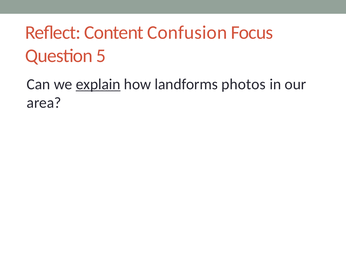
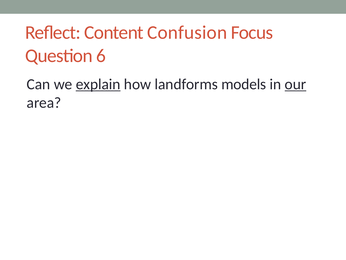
5: 5 -> 6
photos: photos -> models
our underline: none -> present
